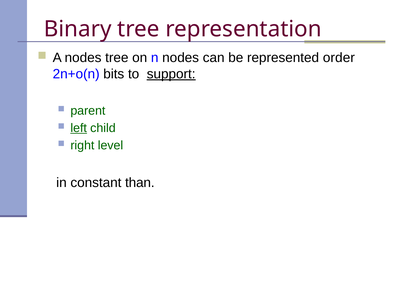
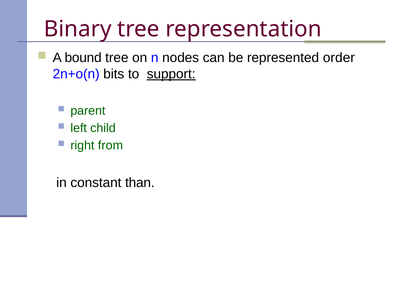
A nodes: nodes -> bound
left underline: present -> none
level: level -> from
